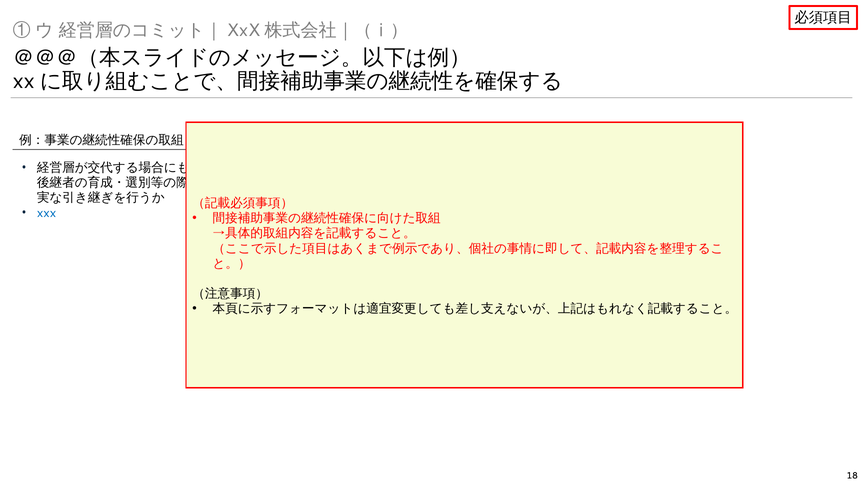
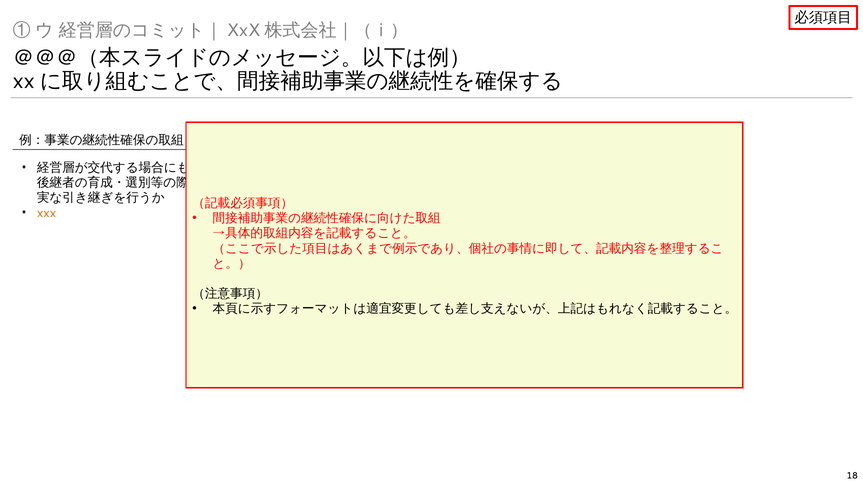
xxx colour: blue -> orange
